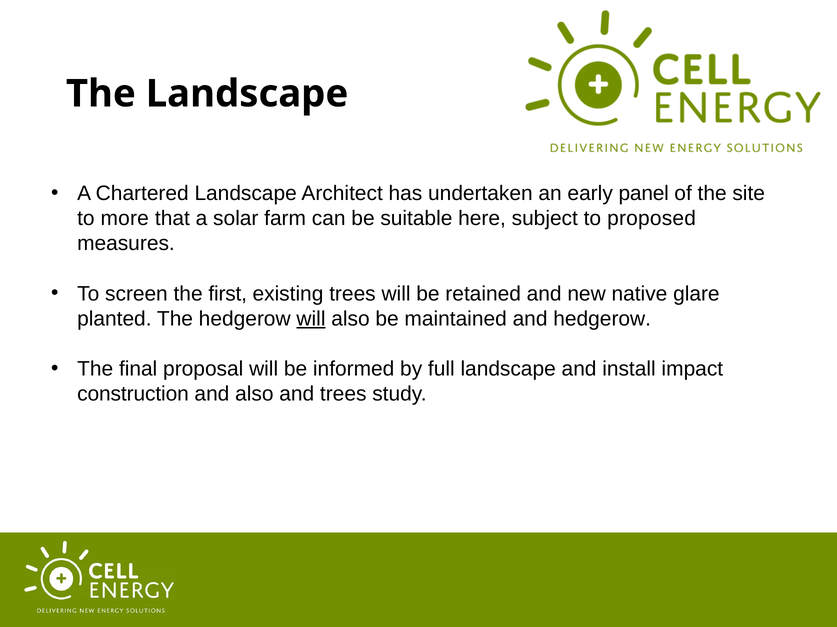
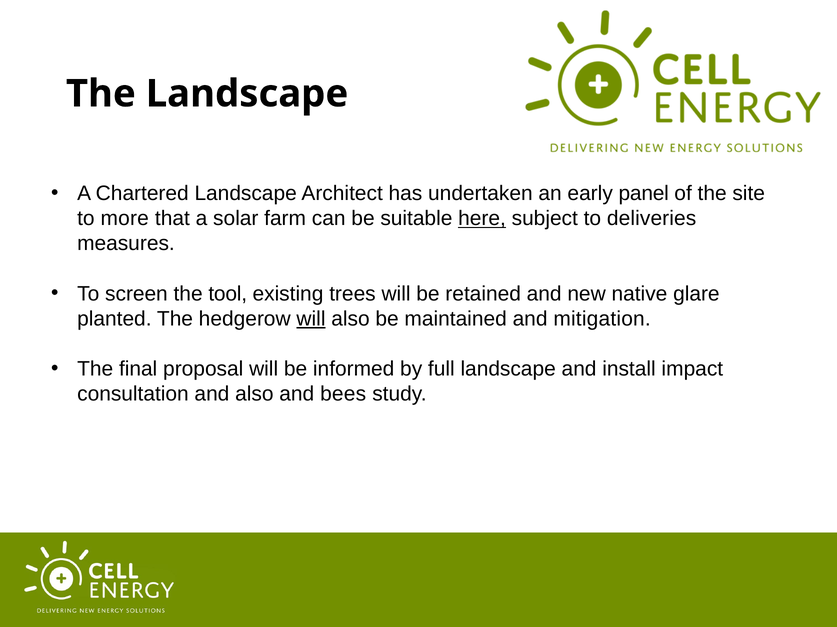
here underline: none -> present
proposed: proposed -> deliveries
first: first -> tool
and hedgerow: hedgerow -> mitigation
construction: construction -> consultation
and trees: trees -> bees
